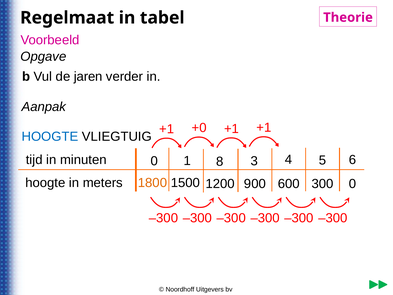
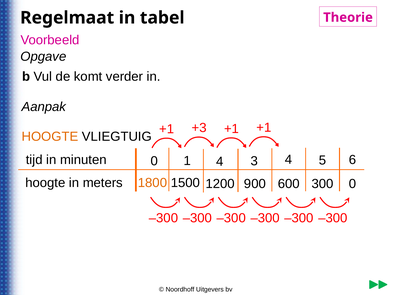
jaren: jaren -> komt
+0: +0 -> +3
HOOGTE at (50, 136) colour: blue -> orange
1 8: 8 -> 4
